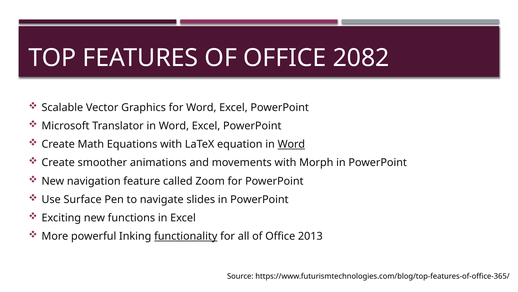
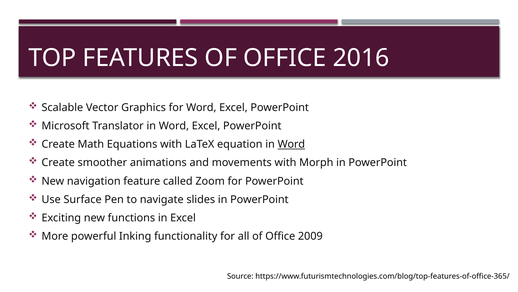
2082: 2082 -> 2016
functionality underline: present -> none
2013: 2013 -> 2009
